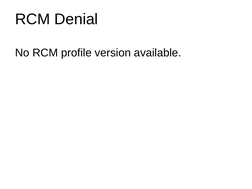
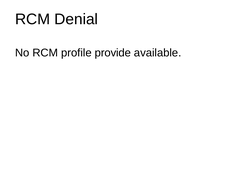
version: version -> provide
